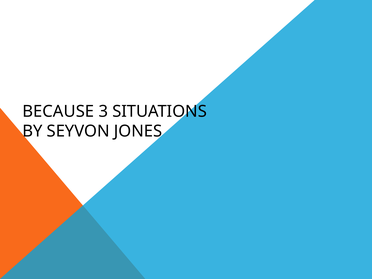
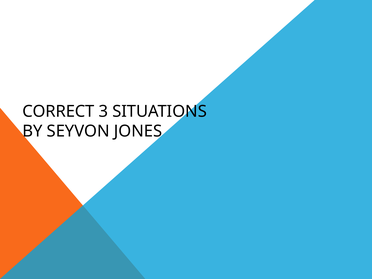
BECAUSE: BECAUSE -> CORRECT
